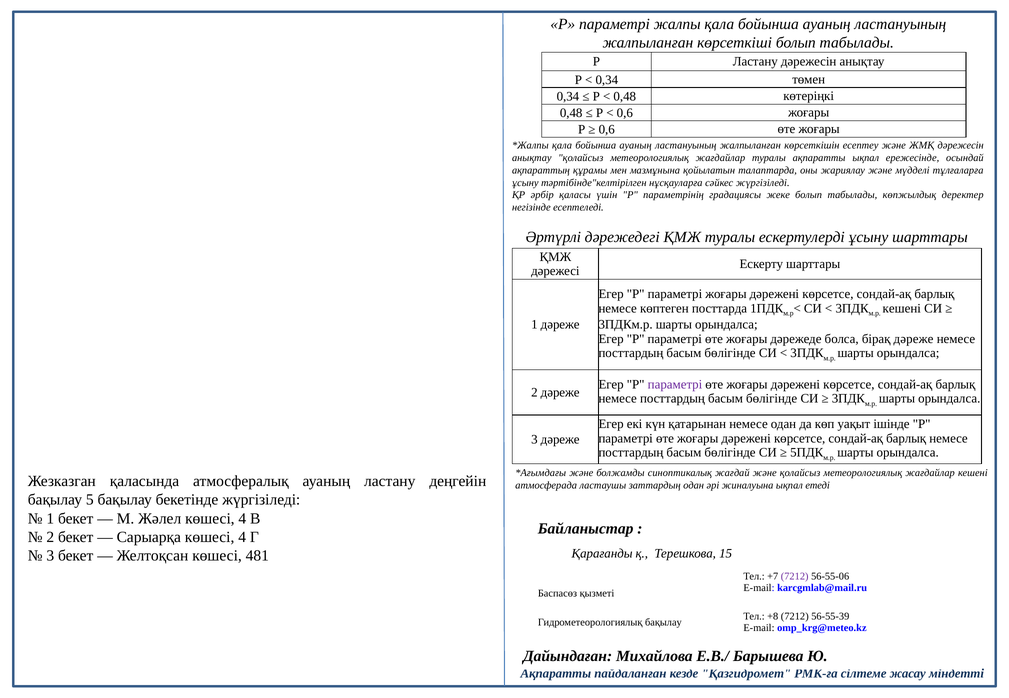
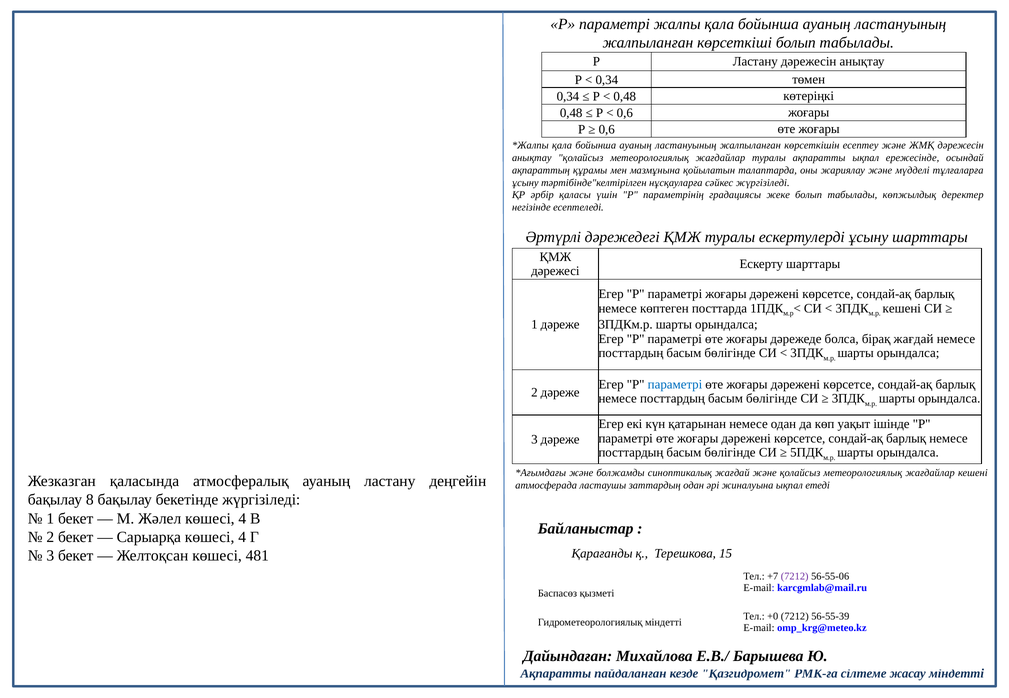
бірақ дәреже: дәреже -> жағдай
параметрі at (675, 385) colour: purple -> blue
5: 5 -> 8
+8: +8 -> +0
Гидрометеорологиялық бақылау: бақылау -> міндетті
